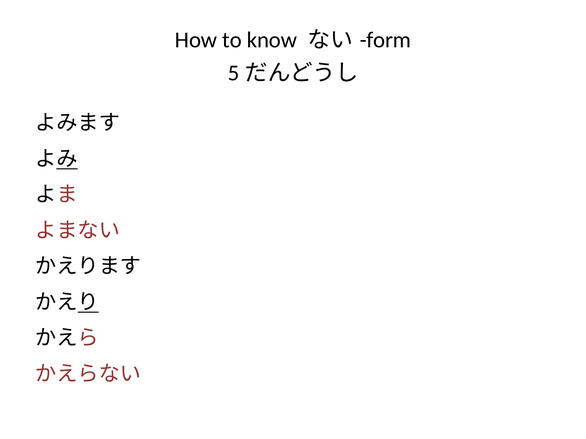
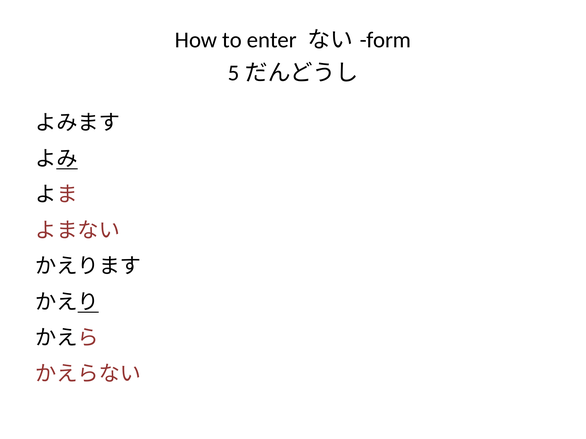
know: know -> enter
